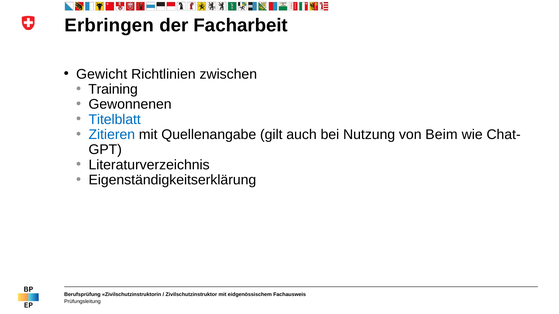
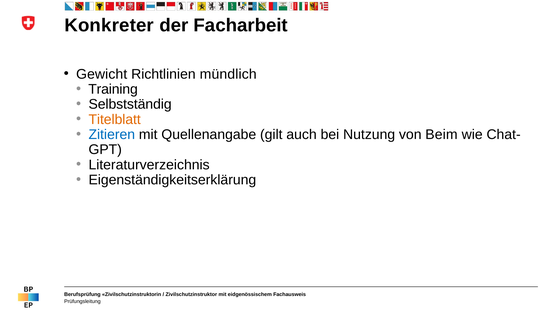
Erbringen: Erbringen -> Konkreter
zwischen: zwischen -> mündlich
Gewonnenen: Gewonnenen -> Selbstständig
Titelblatt colour: blue -> orange
